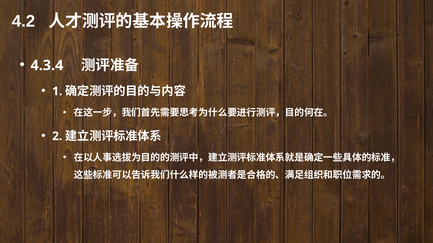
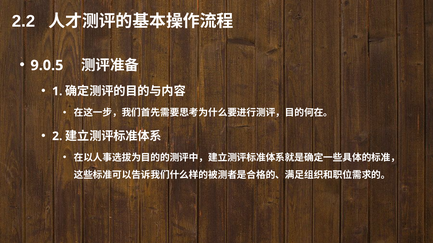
4.2: 4.2 -> 2.2
4.3.4: 4.3.4 -> 9.0.5
